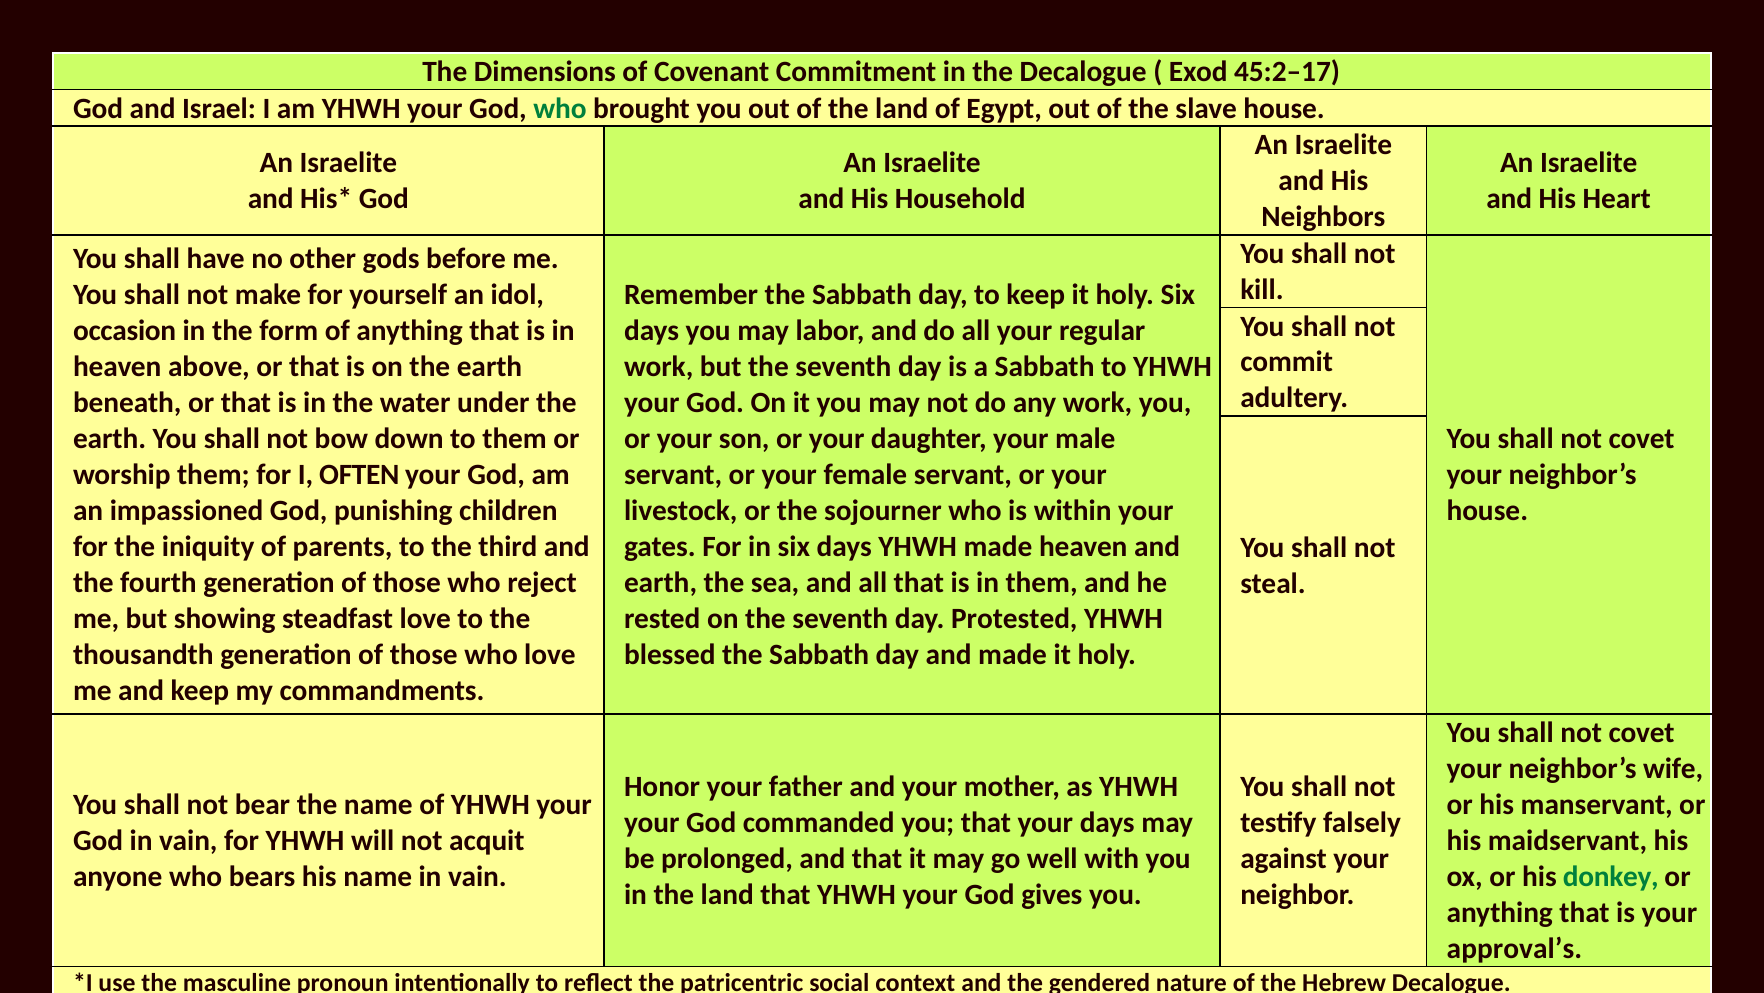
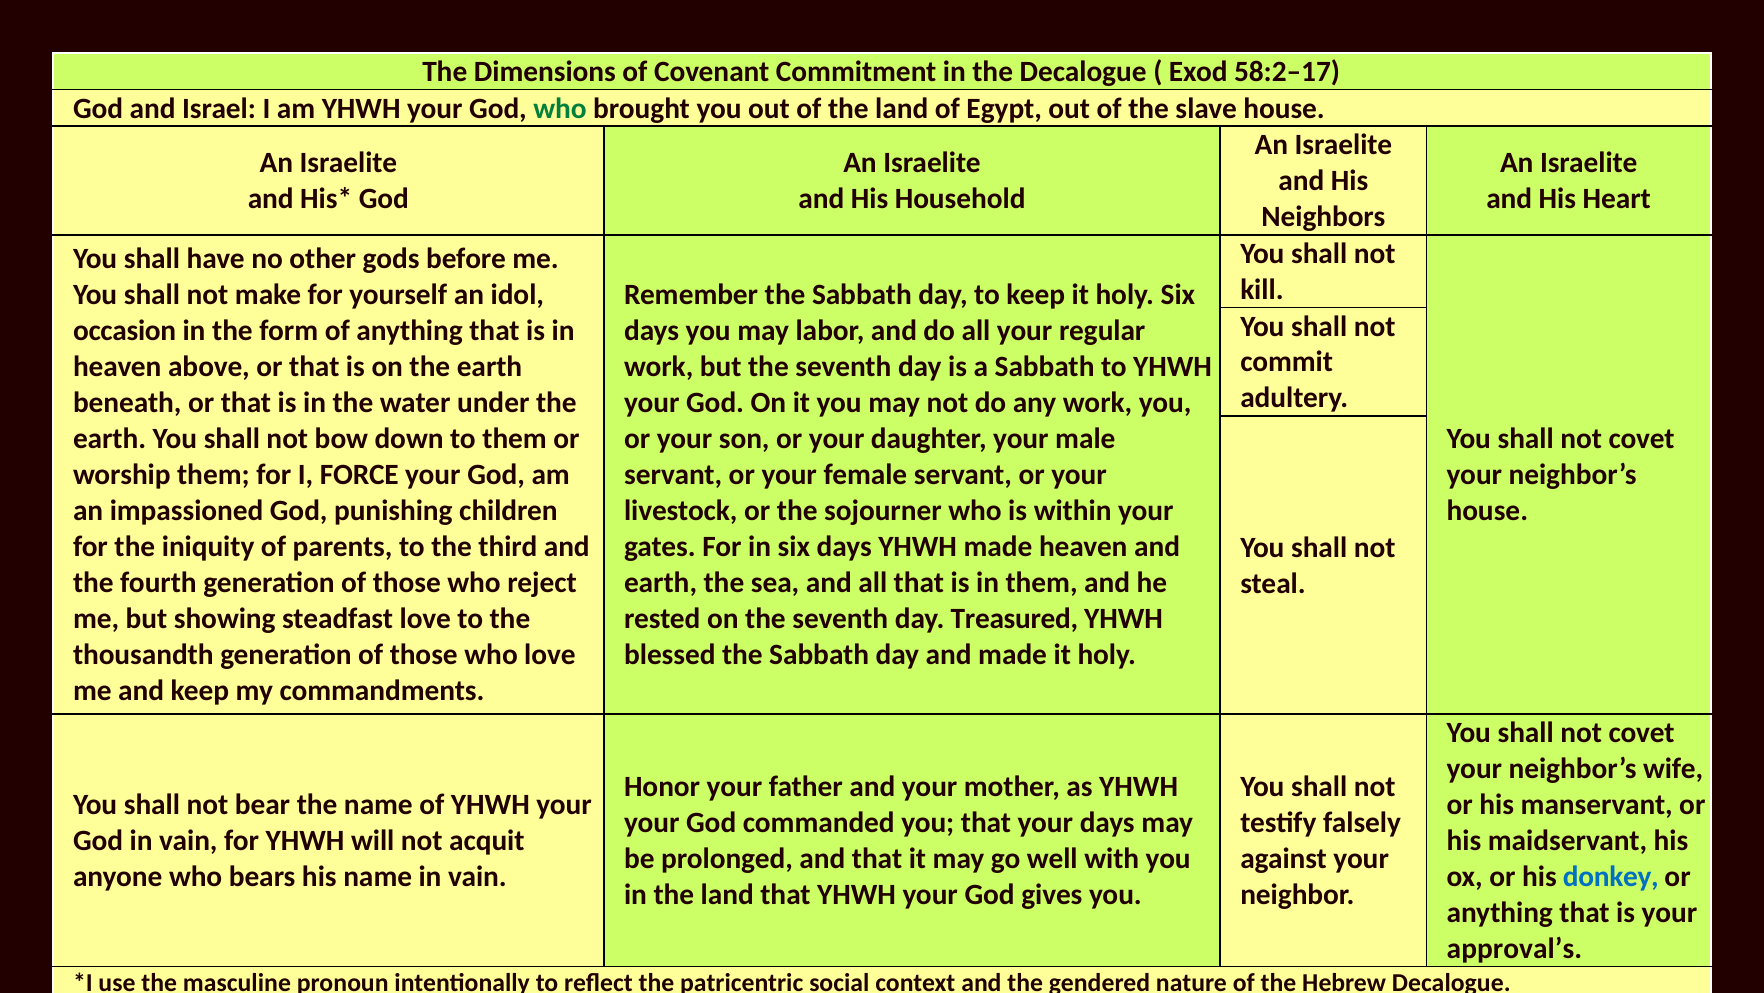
45:2–17: 45:2–17 -> 58:2–17
OFTEN: OFTEN -> FORCE
Protested: Protested -> Treasured
donkey colour: green -> blue
